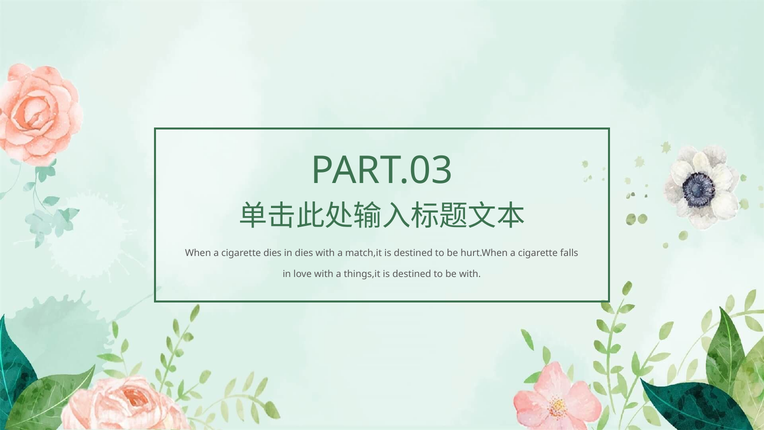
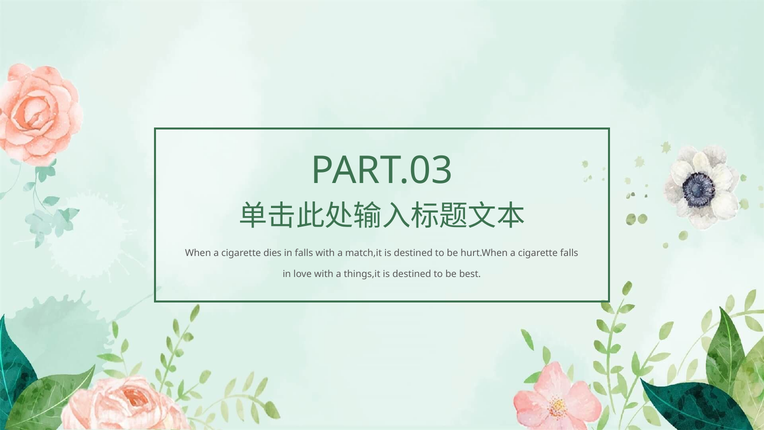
in dies: dies -> falls
be with: with -> best
